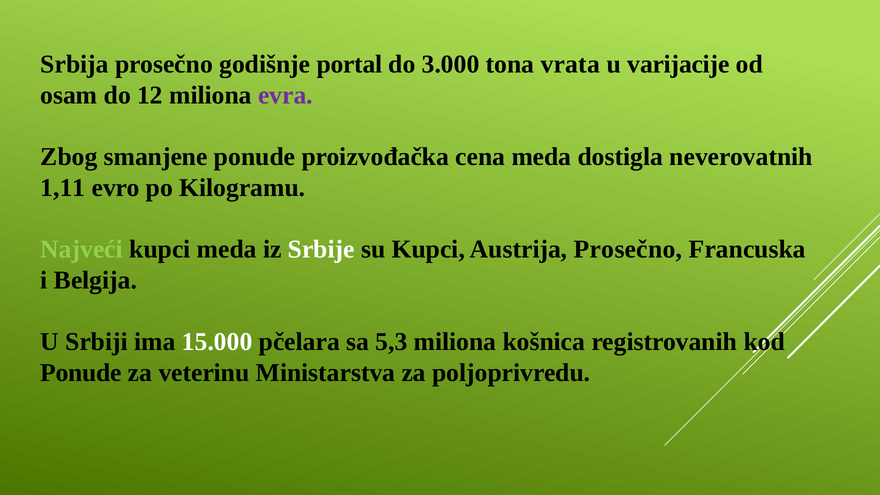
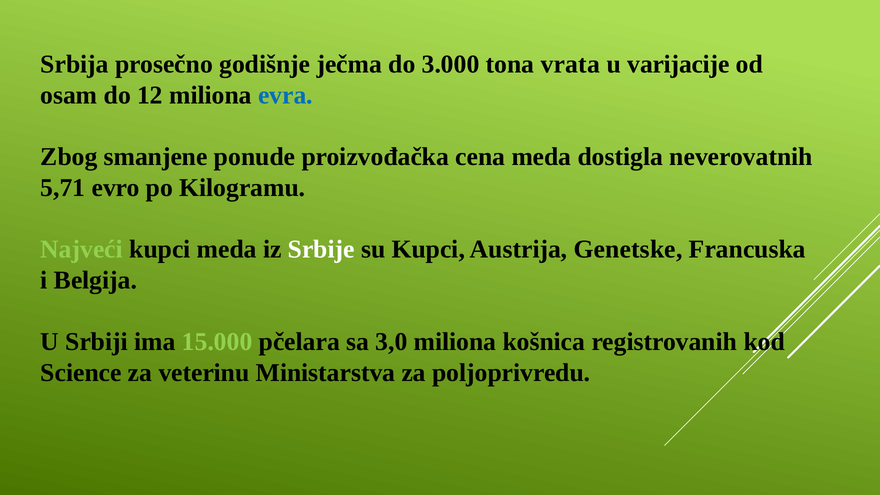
portal: portal -> ječma
evra colour: purple -> blue
1,11: 1,11 -> 5,71
Austrija Prosečno: Prosečno -> Genetske
15.000 colour: white -> light green
5,3: 5,3 -> 3,0
Ponude at (81, 373): Ponude -> Science
